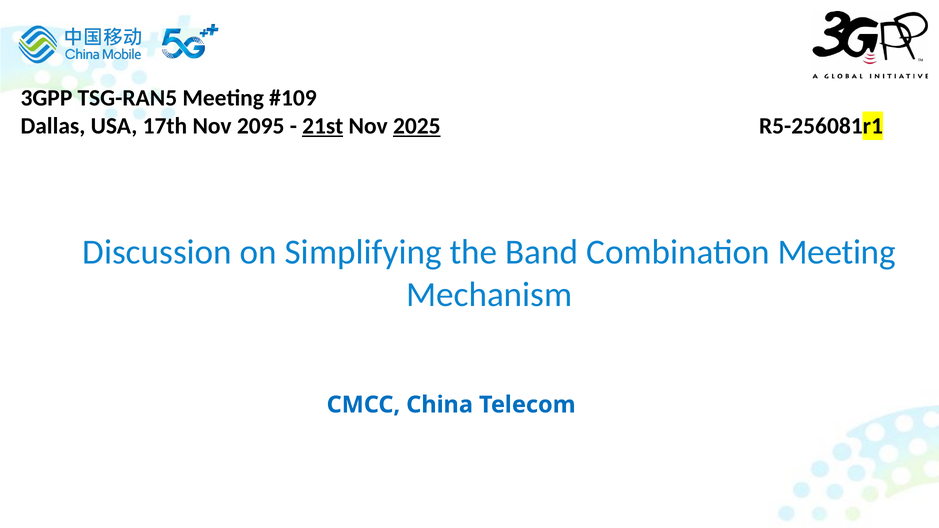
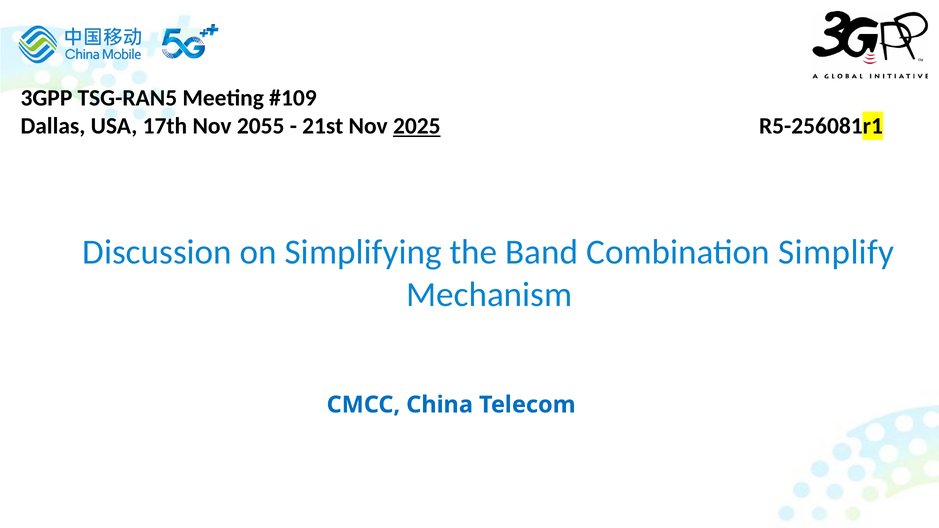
2095: 2095 -> 2055
21st underline: present -> none
Combination Meeting: Meeting -> Simplify
